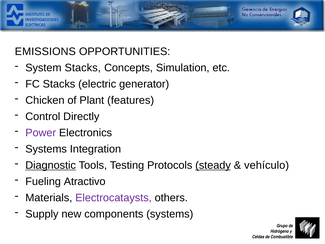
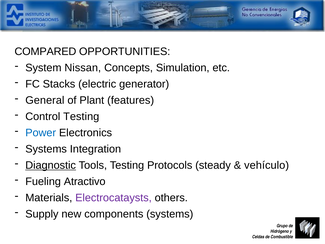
EMISSIONS: EMISSIONS -> COMPARED
System Stacks: Stacks -> Nissan
Chicken: Chicken -> General
Control Directly: Directly -> Testing
Power colour: purple -> blue
steady underline: present -> none
